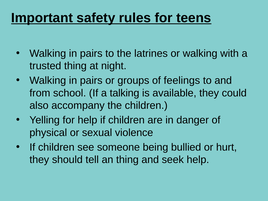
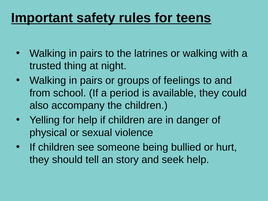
talking: talking -> period
an thing: thing -> story
